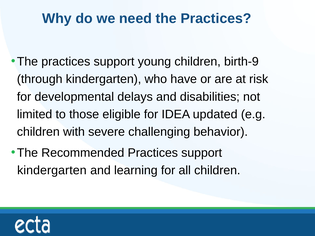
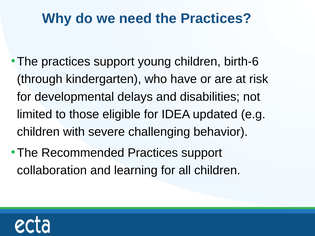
birth-9: birth-9 -> birth-6
kindergarten at (52, 171): kindergarten -> collaboration
